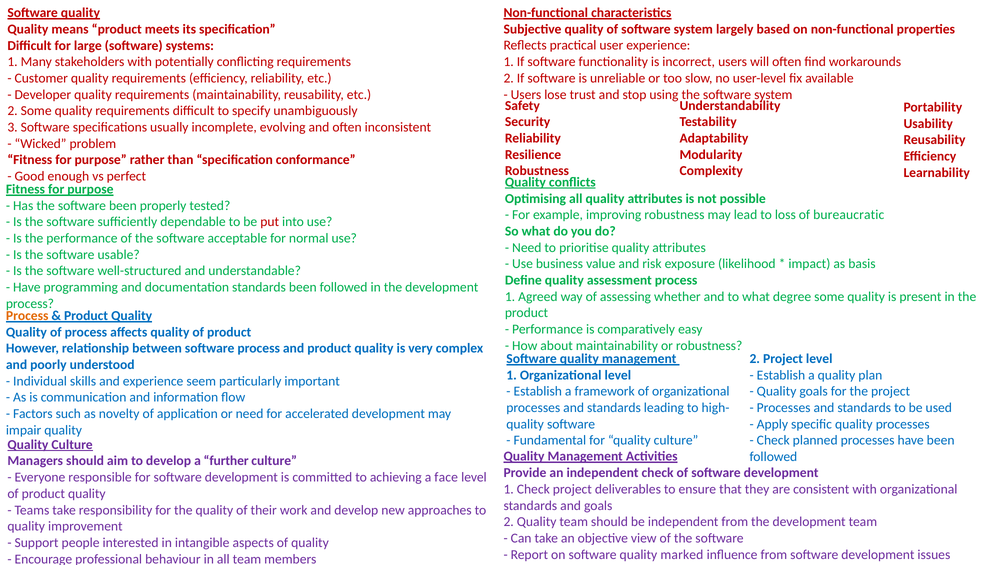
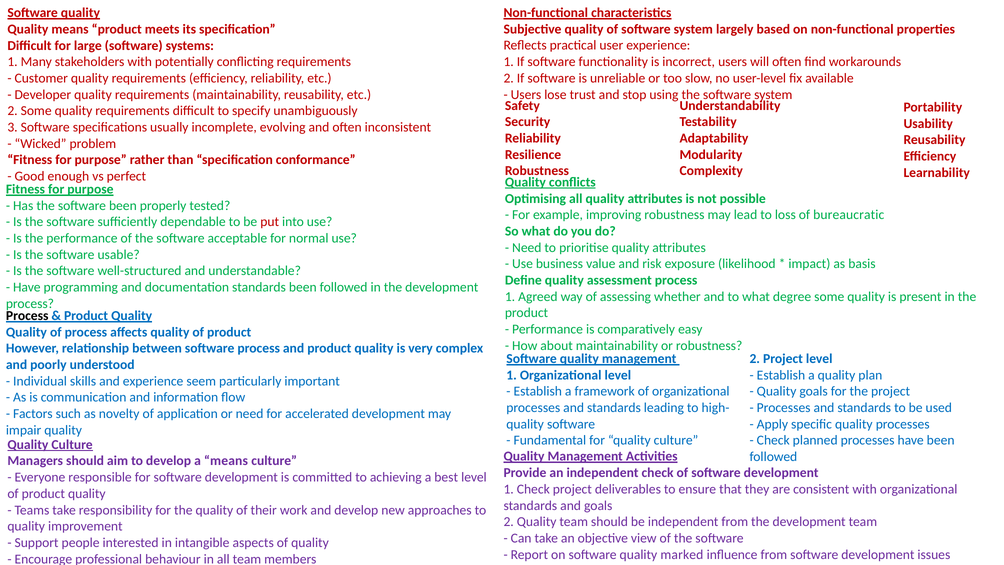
Process at (27, 316) colour: orange -> black
a further: further -> means
face: face -> best
